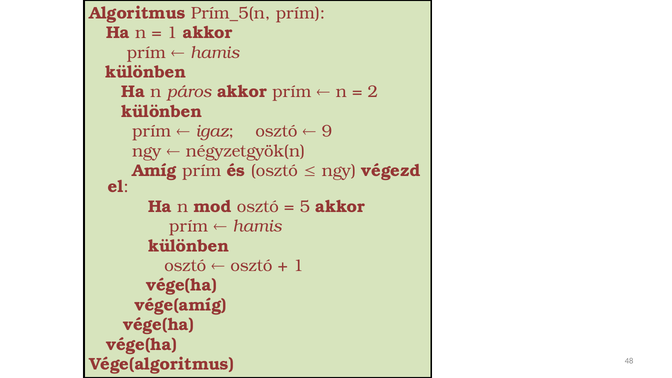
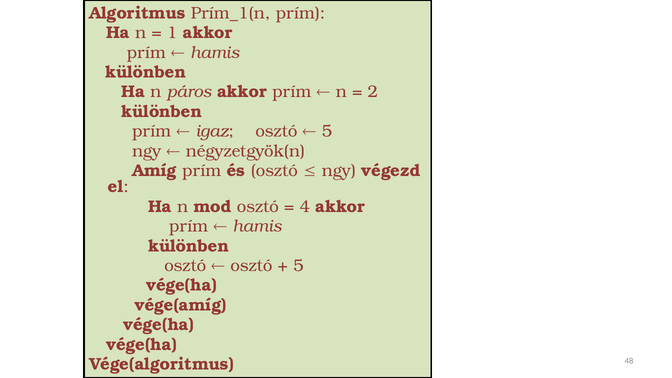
Prím_5(n: Prím_5(n -> Prím_1(n
9 at (327, 131): 9 -> 5
5: 5 -> 4
1 at (298, 266): 1 -> 5
